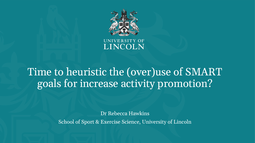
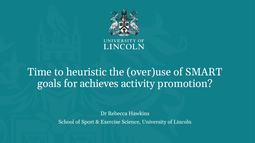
increase: increase -> achieves
